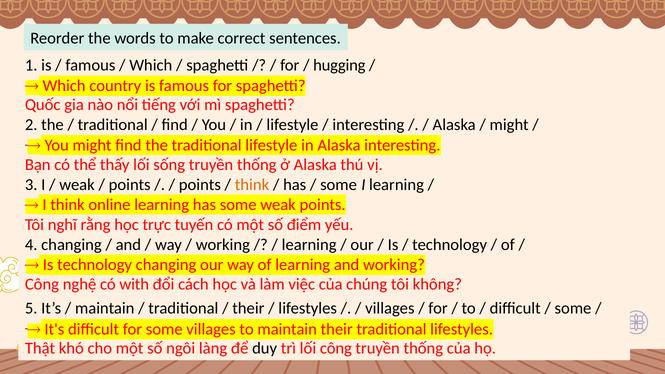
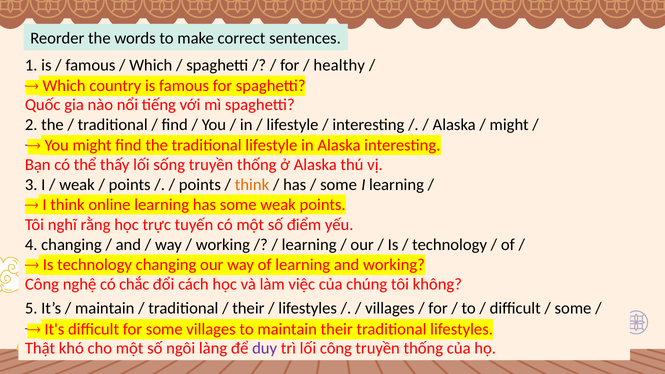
hugging: hugging -> healthy
with: with -> chắc
duy colour: black -> purple
